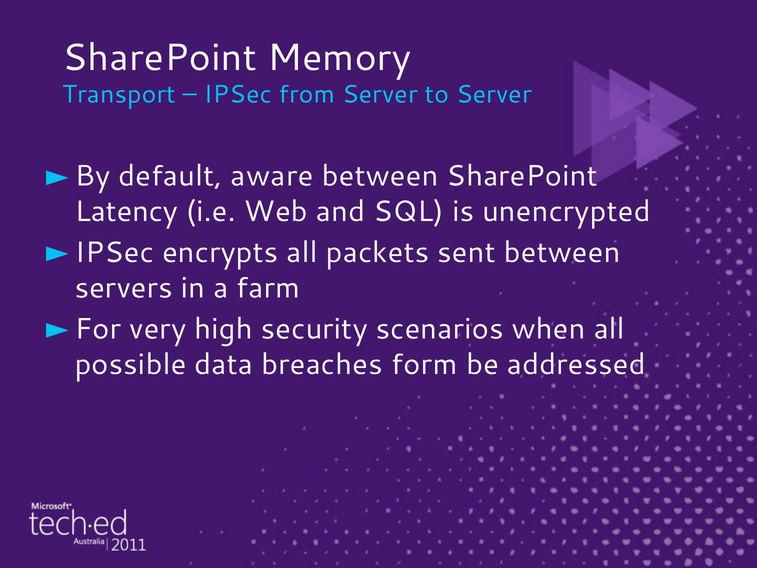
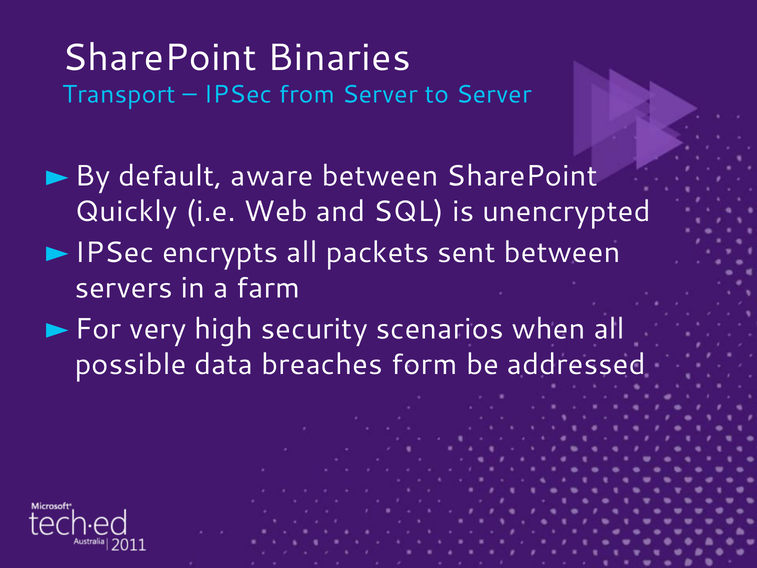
Memory: Memory -> Binaries
Latency: Latency -> Quickly
